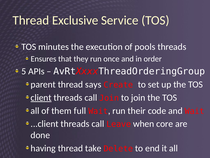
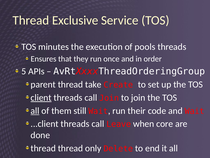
says: says -> take
all at (35, 110) underline: none -> present
full: full -> still
having at (43, 148): having -> thread
take: take -> only
